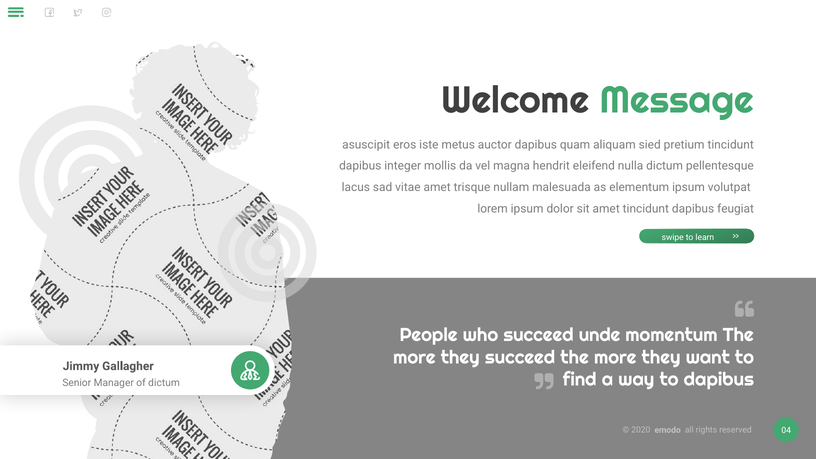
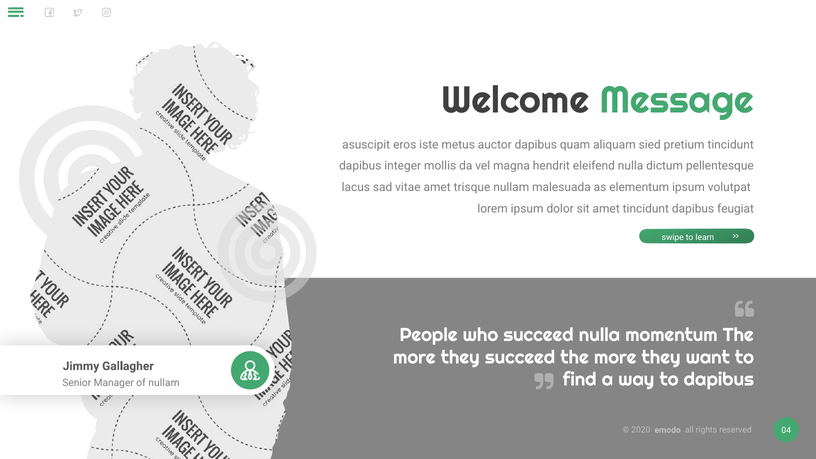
succeed unde: unde -> nulla
of dictum: dictum -> nullam
